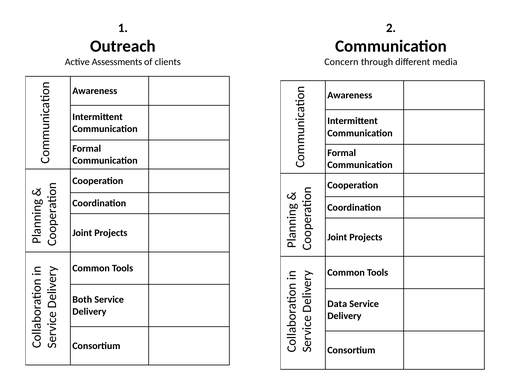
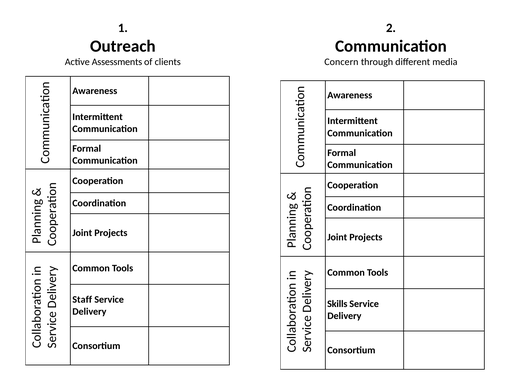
Both: Both -> Staff
Data: Data -> Skills
